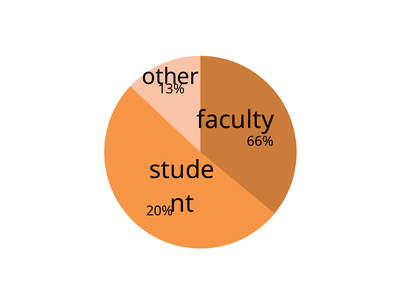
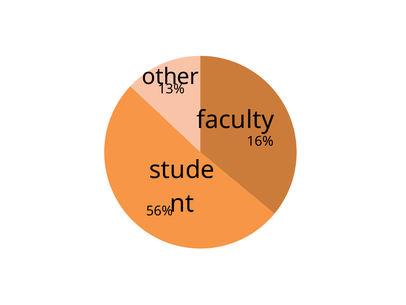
66%: 66% -> 16%
20%: 20% -> 56%
